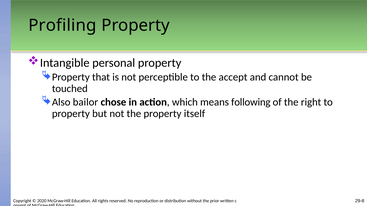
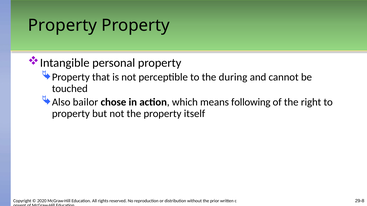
Profiling at (62, 25): Profiling -> Property
accept: accept -> during
